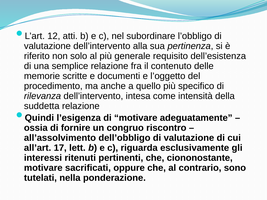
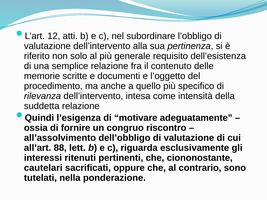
17: 17 -> 88
motivare at (43, 168): motivare -> cautelari
